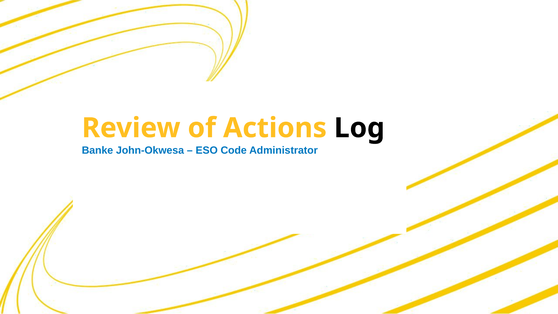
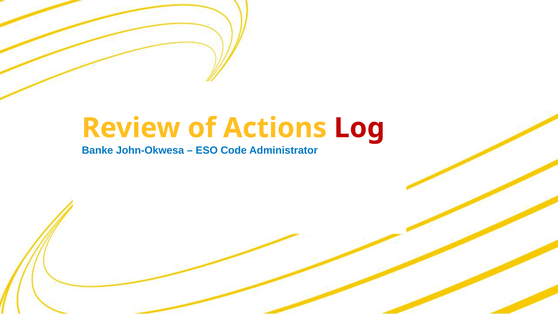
Log colour: black -> red
